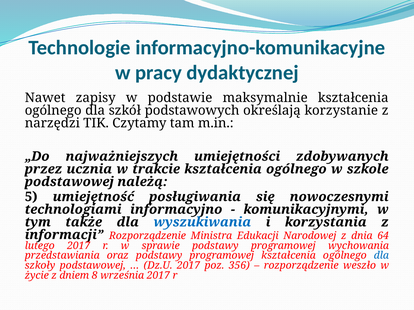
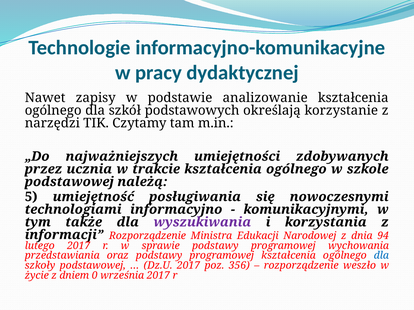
maksymalnie: maksymalnie -> analizowanie
wyszukiwania colour: blue -> purple
64: 64 -> 94
8: 8 -> 0
